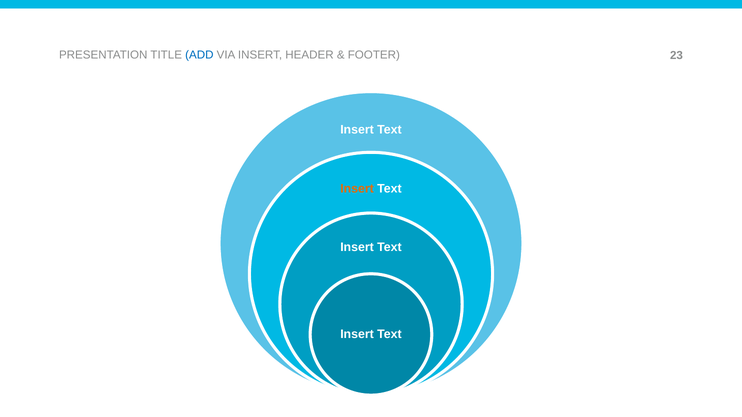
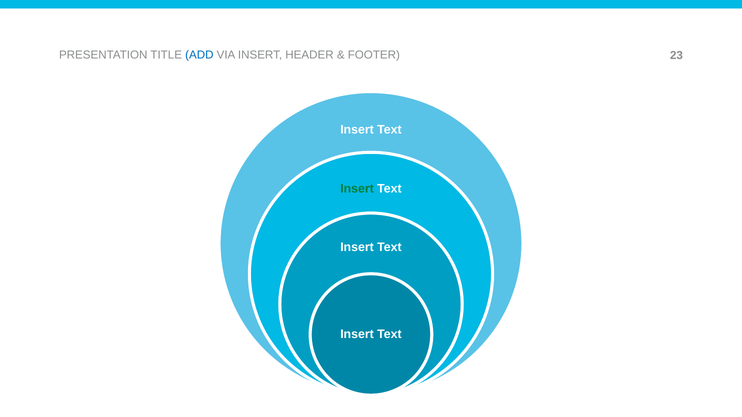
Insert at (357, 189) colour: orange -> green
